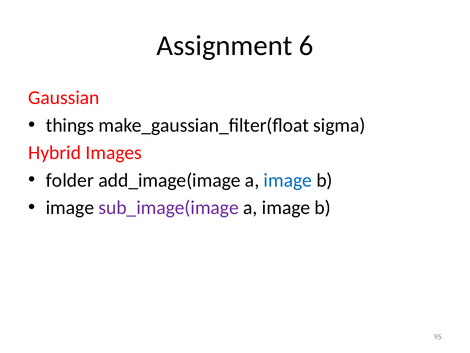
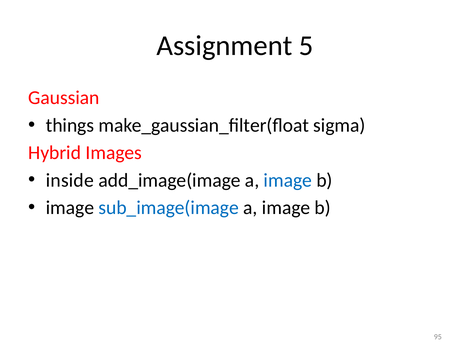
6: 6 -> 5
folder: folder -> inside
sub_image(image colour: purple -> blue
